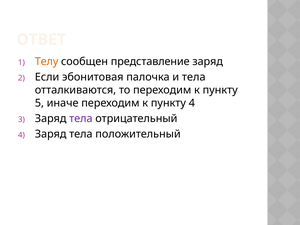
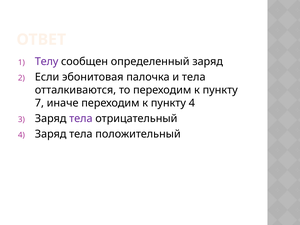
Телу colour: orange -> purple
представление: представление -> определенный
5: 5 -> 7
